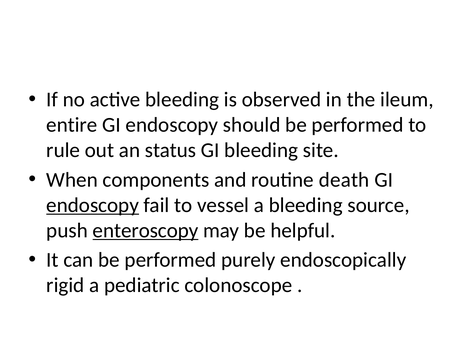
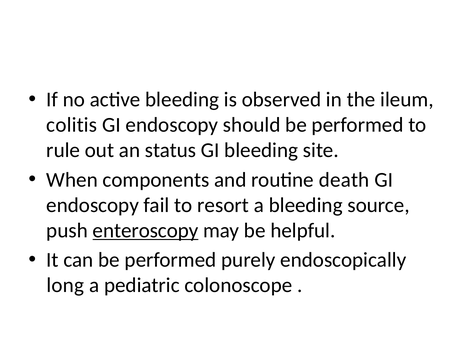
entire: entire -> colitis
endoscopy at (93, 205) underline: present -> none
vessel: vessel -> resort
rigid: rigid -> long
